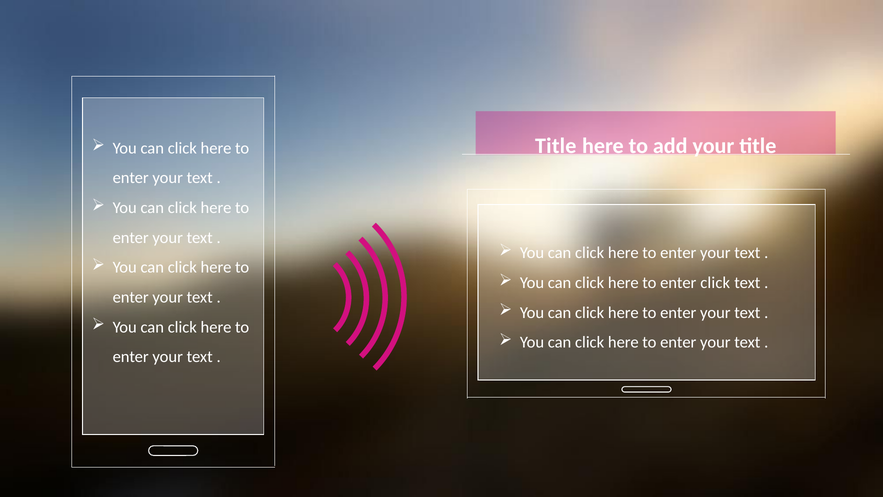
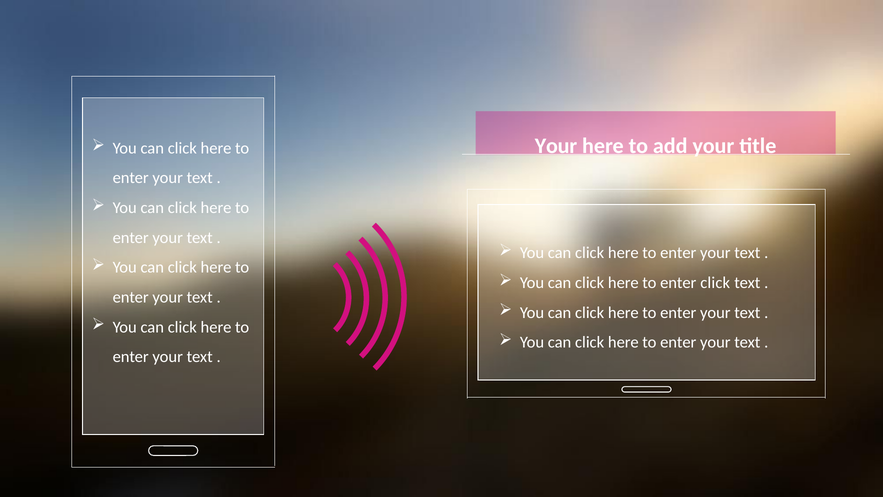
Title at (556, 146): Title -> Your
